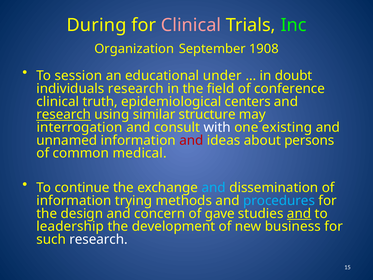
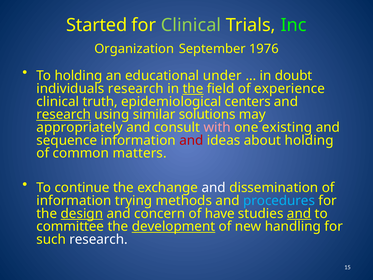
During: During -> Started
Clinical at (191, 25) colour: pink -> light green
1908: 1908 -> 1976
To session: session -> holding
the at (193, 89) underline: none -> present
conference: conference -> experience
structure: structure -> solutions
interrogation: interrogation -> appropriately
with colour: white -> pink
unnamed: unnamed -> sequence
about persons: persons -> holding
medical: medical -> matters
and at (214, 188) colour: light blue -> white
design underline: none -> present
gave: gave -> have
leadership: leadership -> committee
development underline: none -> present
business: business -> handling
